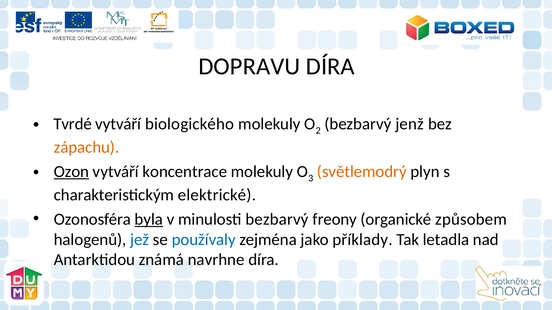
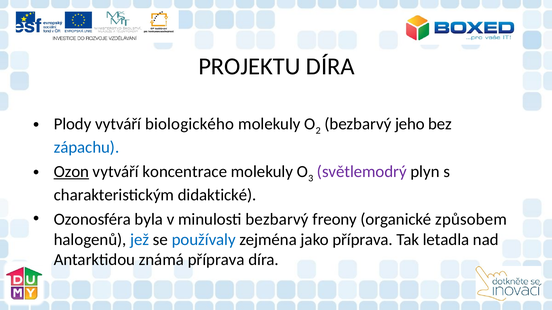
DOPRAVU: DOPRAVU -> PROJEKTU
Tvrdé: Tvrdé -> Plody
jenž: jenž -> jeho
zápachu colour: orange -> blue
světlemodrý colour: orange -> purple
elektrické: elektrické -> didaktické
byla underline: present -> none
jako příklady: příklady -> příprava
známá navrhne: navrhne -> příprava
